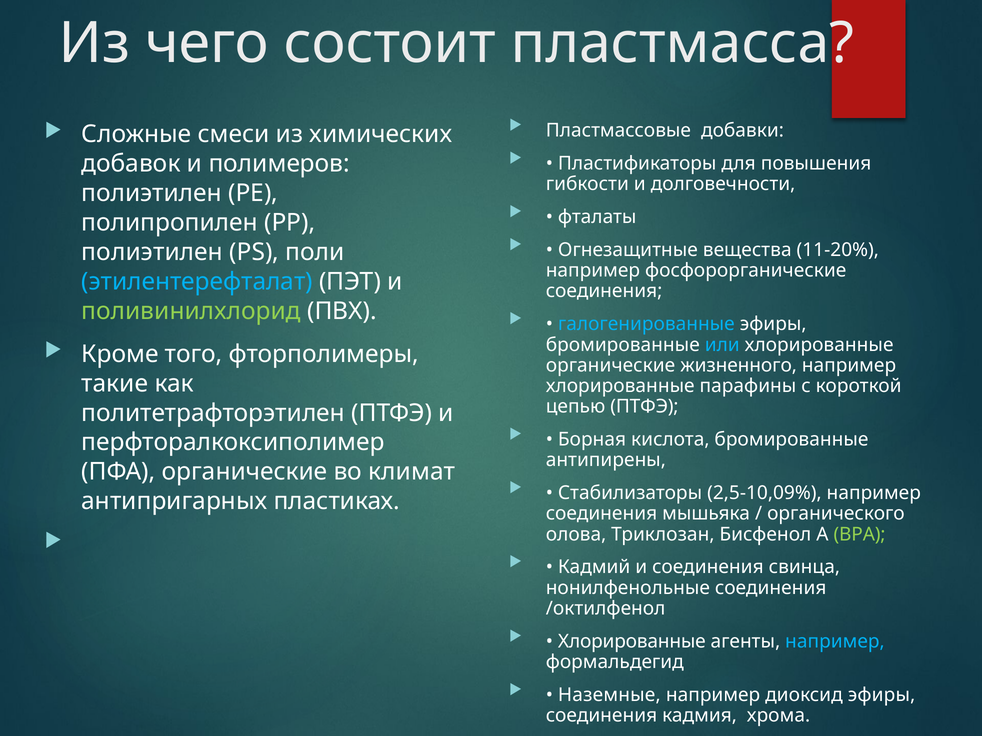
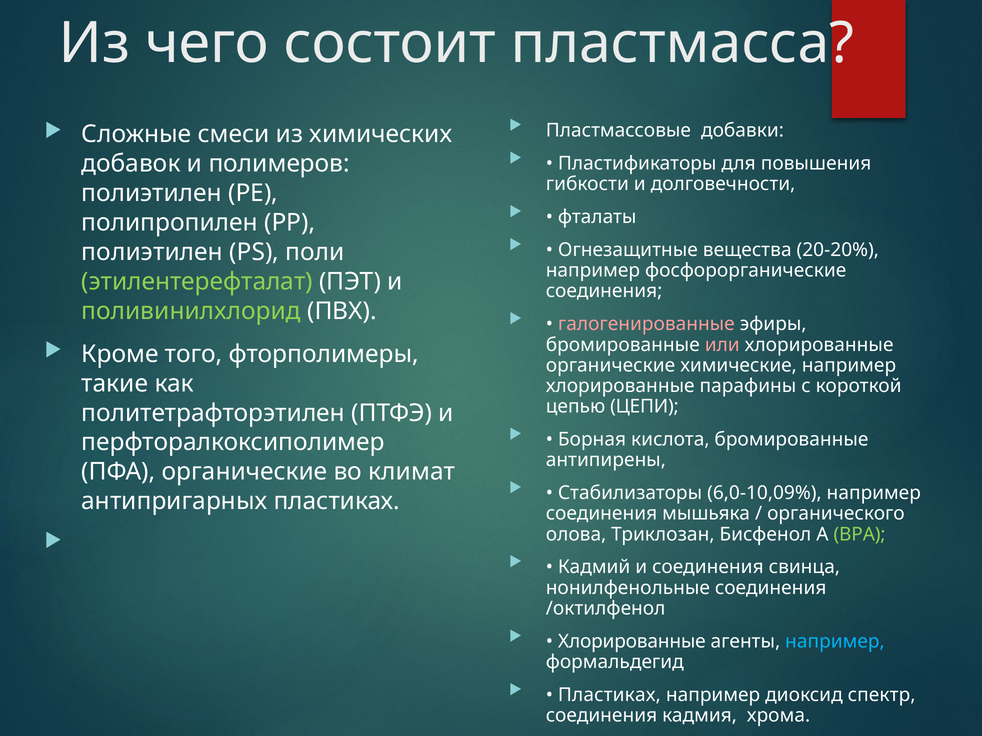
11-20%: 11-20% -> 20-20%
этилентерефталат colour: light blue -> light green
галогенированные colour: light blue -> pink
или colour: light blue -> pink
жизненного: жизненного -> химические
цепью ПТФЭ: ПТФЭ -> ЦЕПИ
2,5-10,09%: 2,5-10,09% -> 6,0-10,09%
Наземные at (609, 695): Наземные -> Пластиках
диоксид эфиры: эфиры -> спектр
